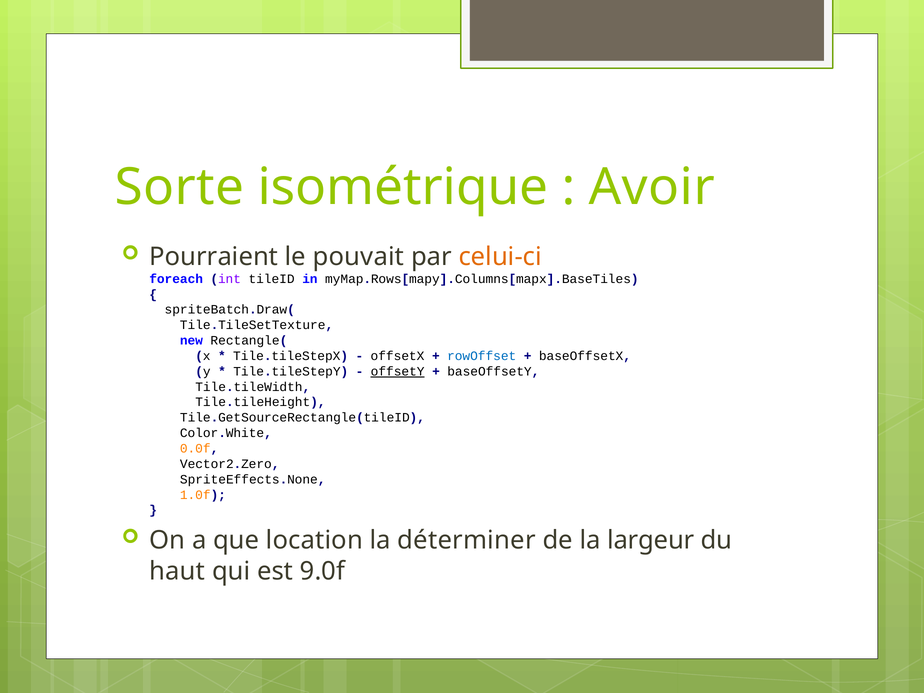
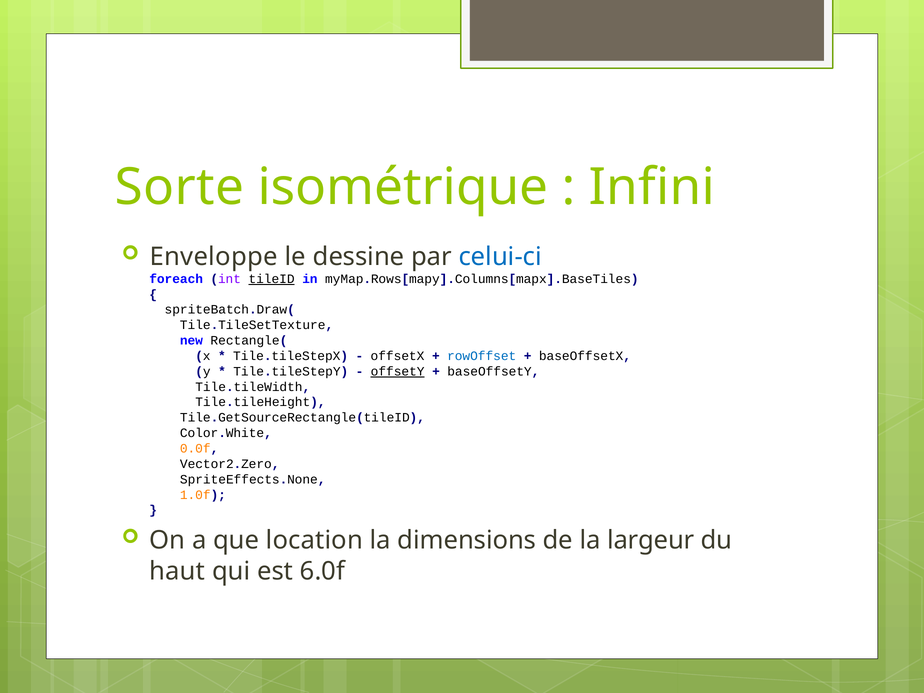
Avoir: Avoir -> Infini
Pourraient: Pourraient -> Enveloppe
pouvait: pouvait -> dessine
celui-ci colour: orange -> blue
tileID underline: none -> present
déterminer: déterminer -> dimensions
9.0f: 9.0f -> 6.0f
